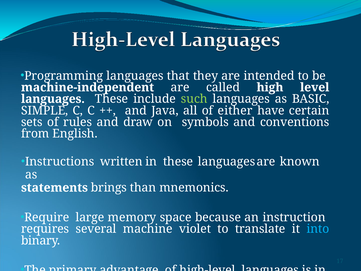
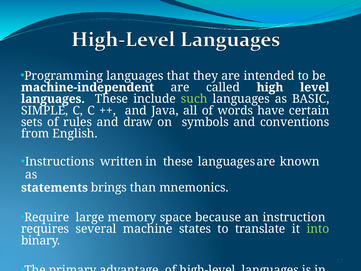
either: either -> words
violet: violet -> states
into colour: light blue -> light green
